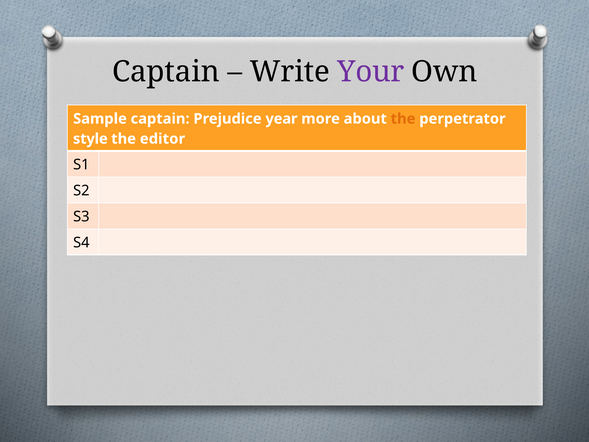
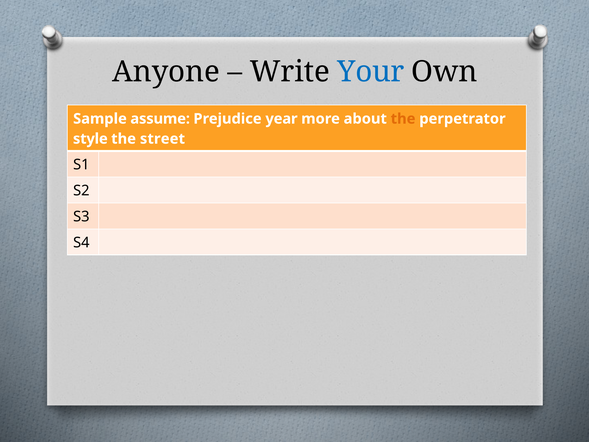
Captain at (166, 72): Captain -> Anyone
Your colour: purple -> blue
Sample captain: captain -> assume
editor: editor -> street
